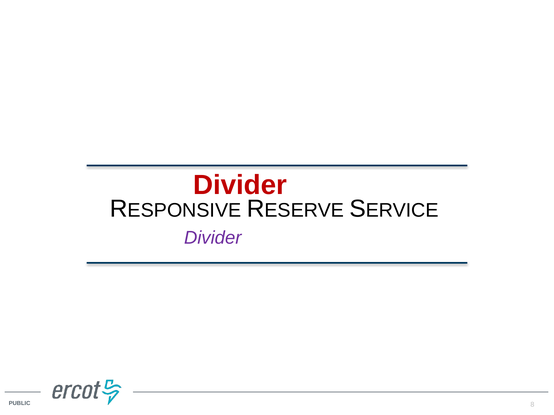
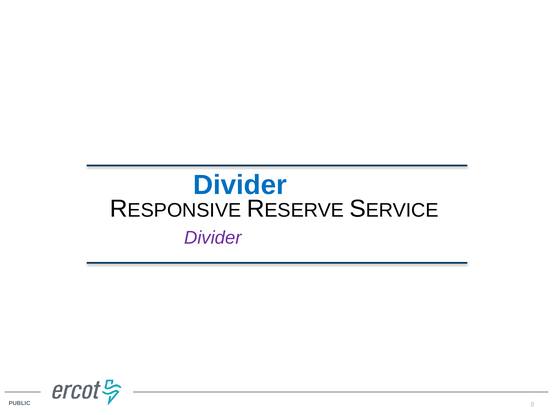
Divider at (240, 185) colour: red -> blue
